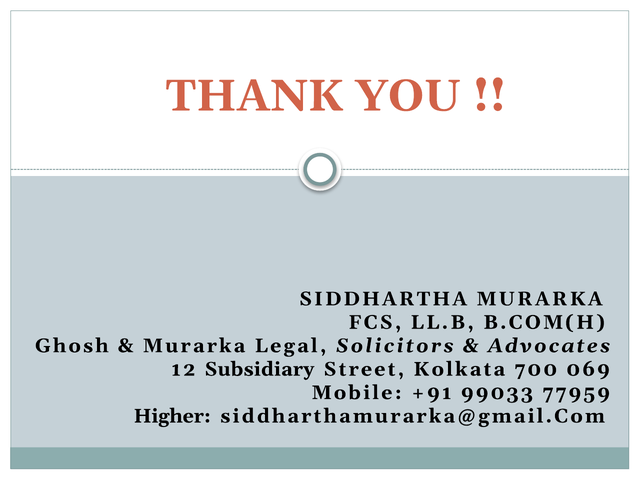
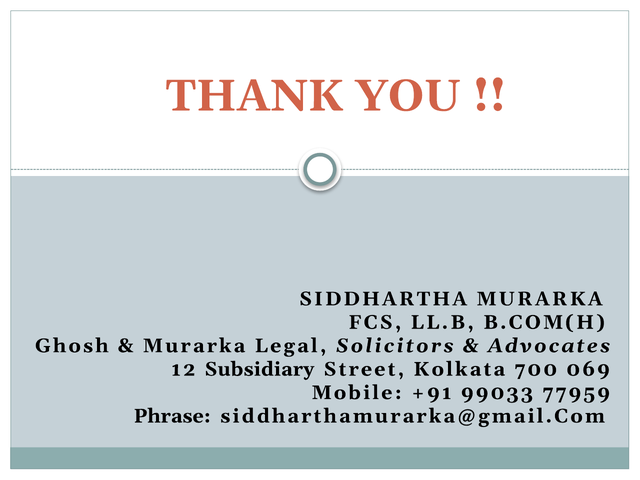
Higher: Higher -> Phrase
